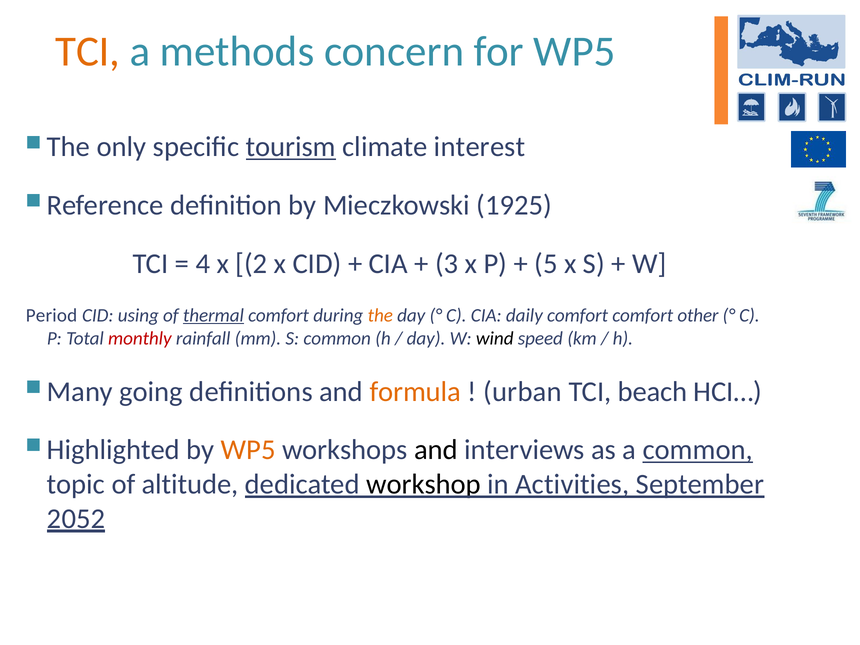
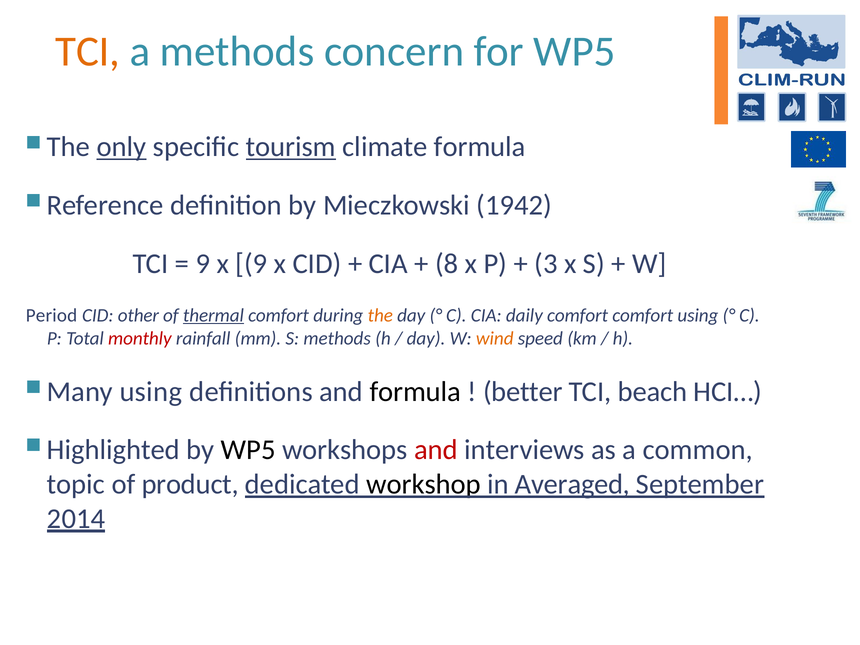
only underline: none -> present
climate interest: interest -> formula
1925: 1925 -> 1942
4 at (203, 264): 4 -> 9
x 2: 2 -> 9
3: 3 -> 8
5: 5 -> 3
using: using -> other
comfort other: other -> using
S common: common -> methods
wind colour: black -> orange
going at (151, 392): going -> using
formula at (415, 392) colour: orange -> black
urban: urban -> better
WP5 at (248, 450) colour: orange -> black
and at (436, 450) colour: black -> red
common at (698, 450) underline: present -> none
altitude: altitude -> product
Activities: Activities -> Averaged
2052: 2052 -> 2014
